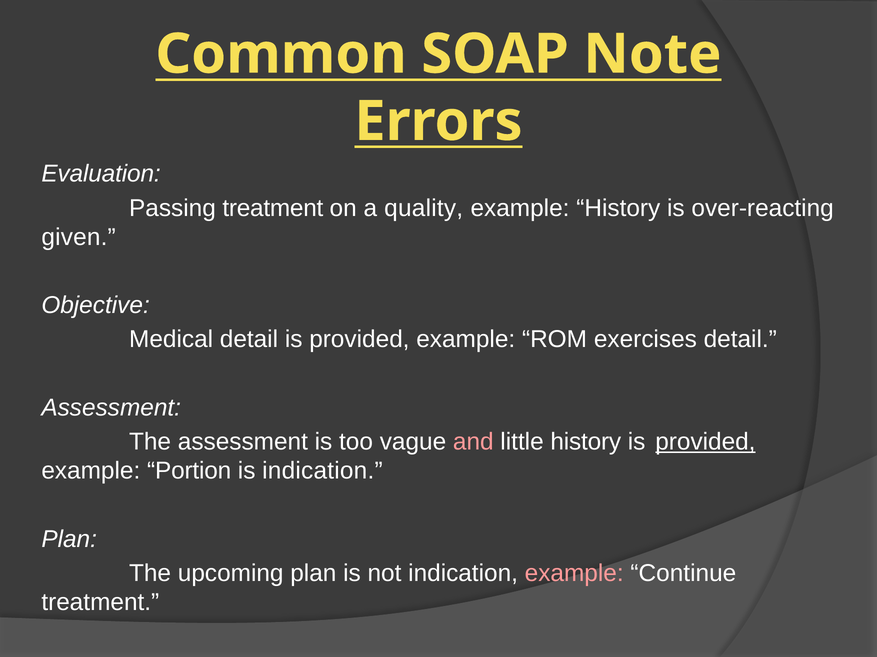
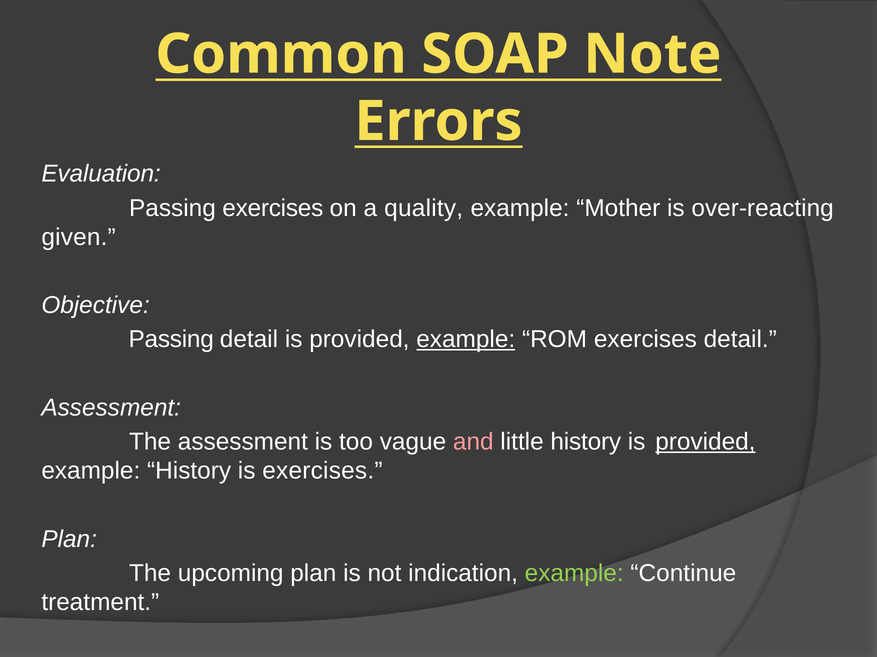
Passing treatment: treatment -> exercises
example History: History -> Mother
Medical at (171, 340): Medical -> Passing
example at (466, 340) underline: none -> present
example Portion: Portion -> History
is indication: indication -> exercises
example at (574, 574) colour: pink -> light green
